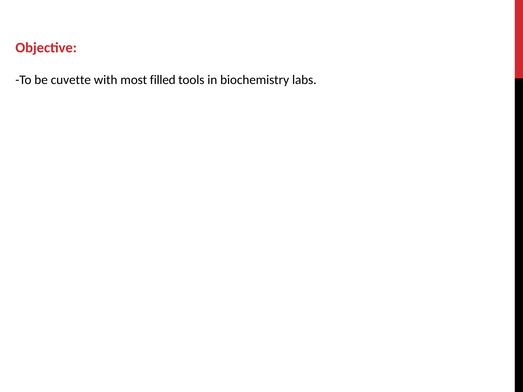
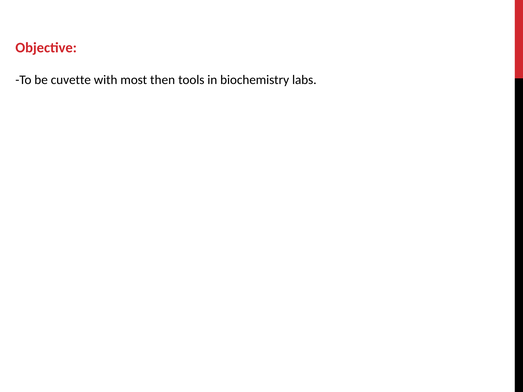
filled: filled -> then
